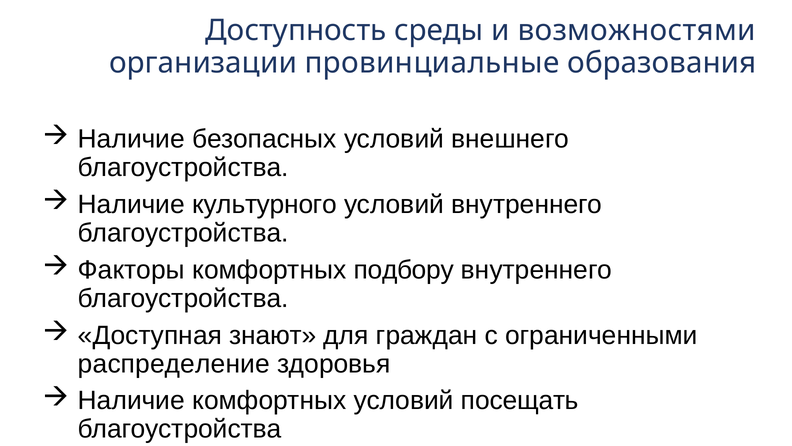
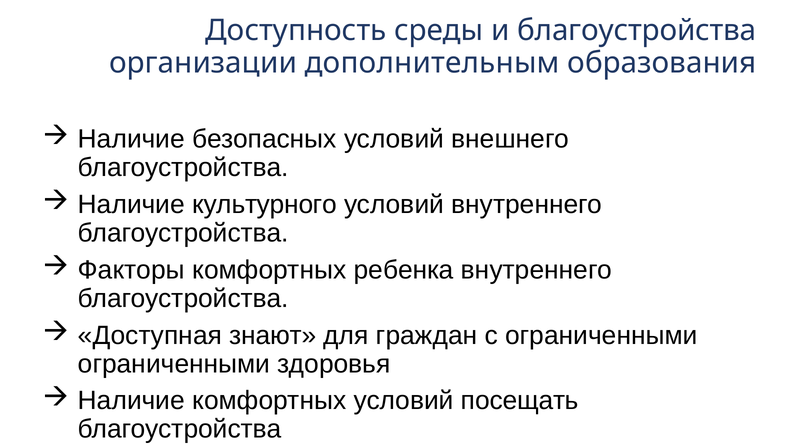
и возможностями: возможностями -> благоустройства
провинциальные: провинциальные -> дополнительным
подбору: подбору -> ребенка
распределение at (174, 363): распределение -> ограниченными
